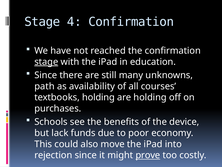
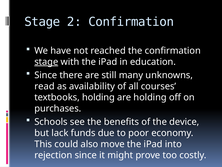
4: 4 -> 2
path: path -> read
prove underline: present -> none
